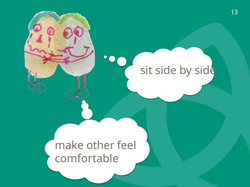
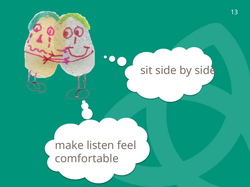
other: other -> listen
